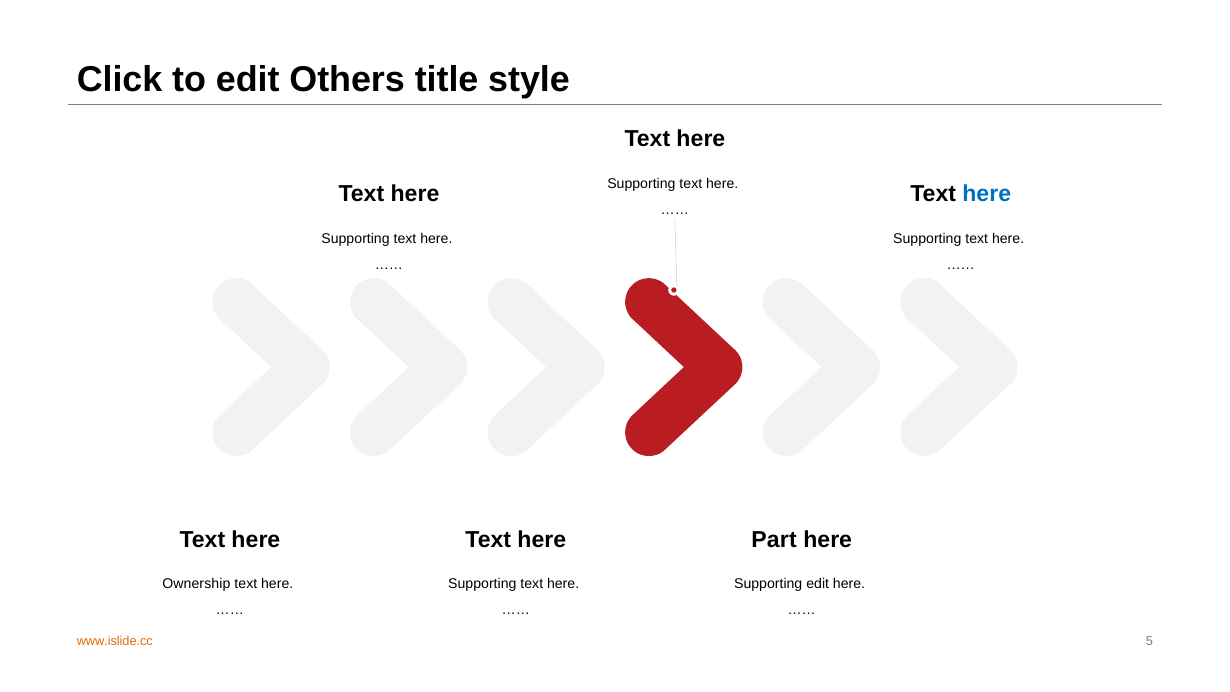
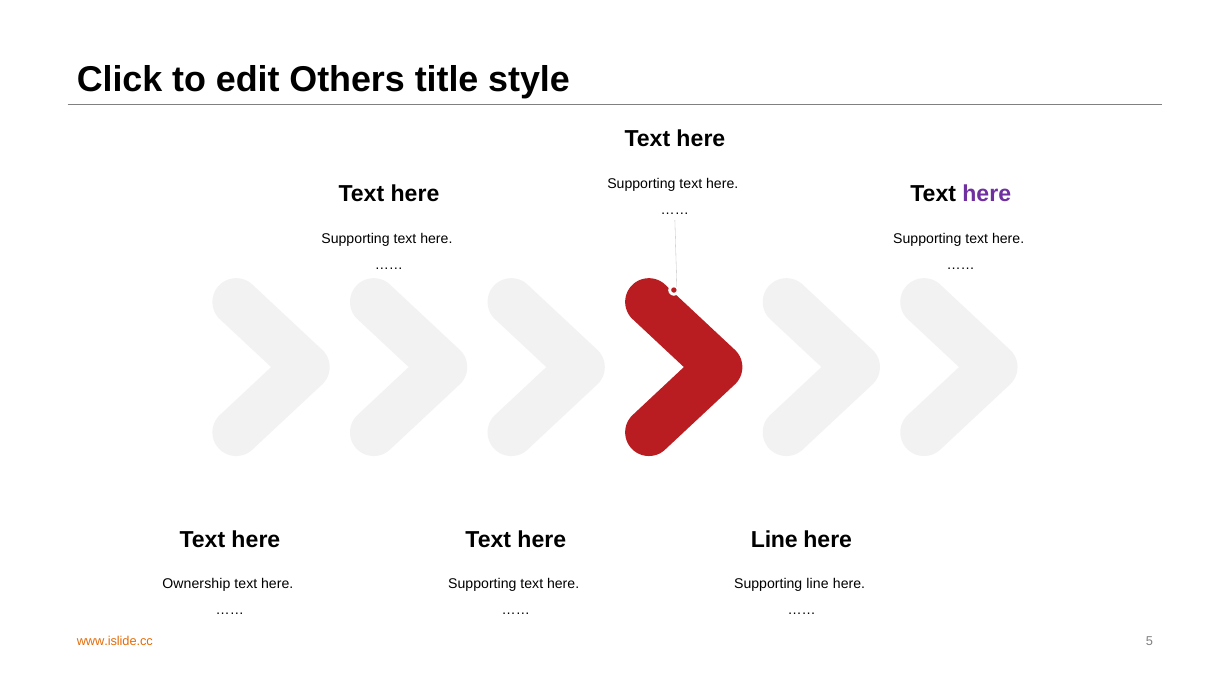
here at (987, 194) colour: blue -> purple
Part at (774, 539): Part -> Line
Supporting edit: edit -> line
